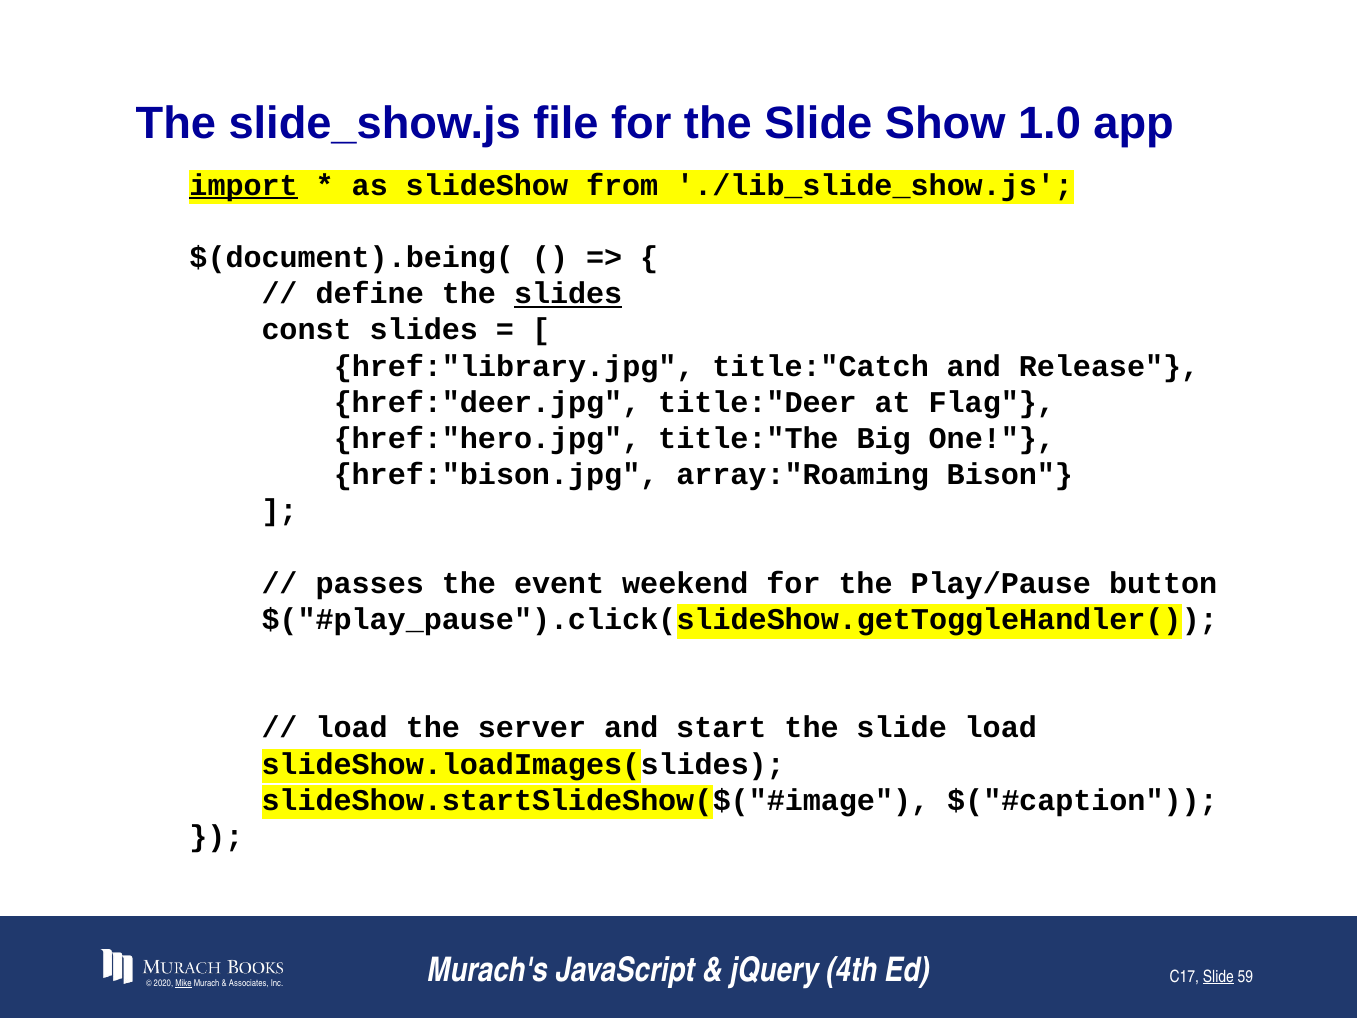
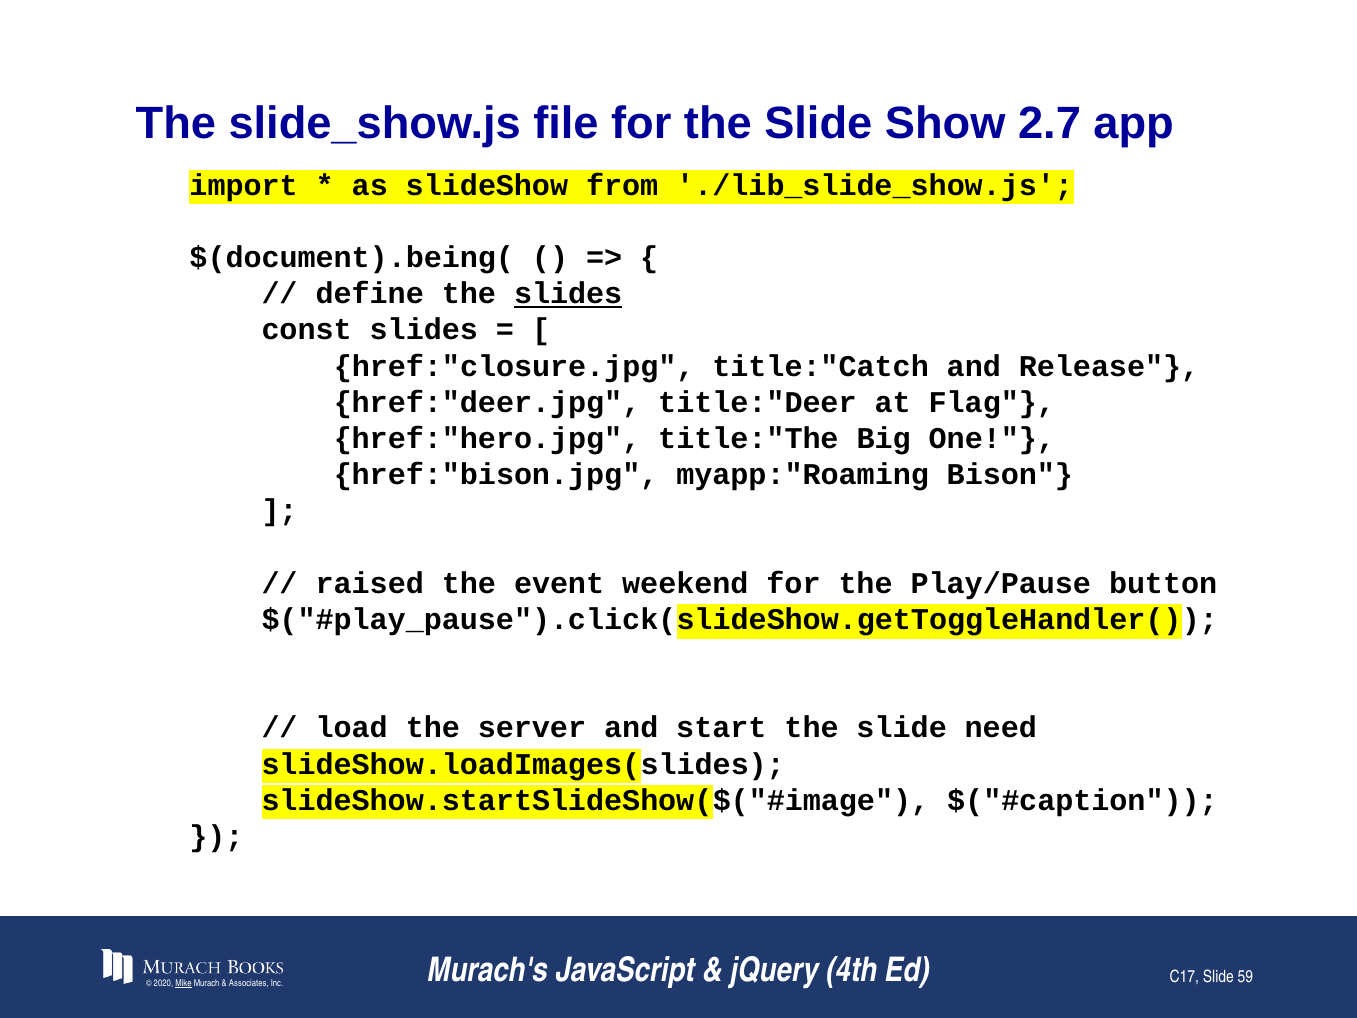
1.0: 1.0 -> 2.7
import underline: present -> none
href:"library.jpg: href:"library.jpg -> href:"closure.jpg
array:"Roaming: array:"Roaming -> myapp:"Roaming
passes: passes -> raised
slide load: load -> need
Slide at (1218, 976) underline: present -> none
